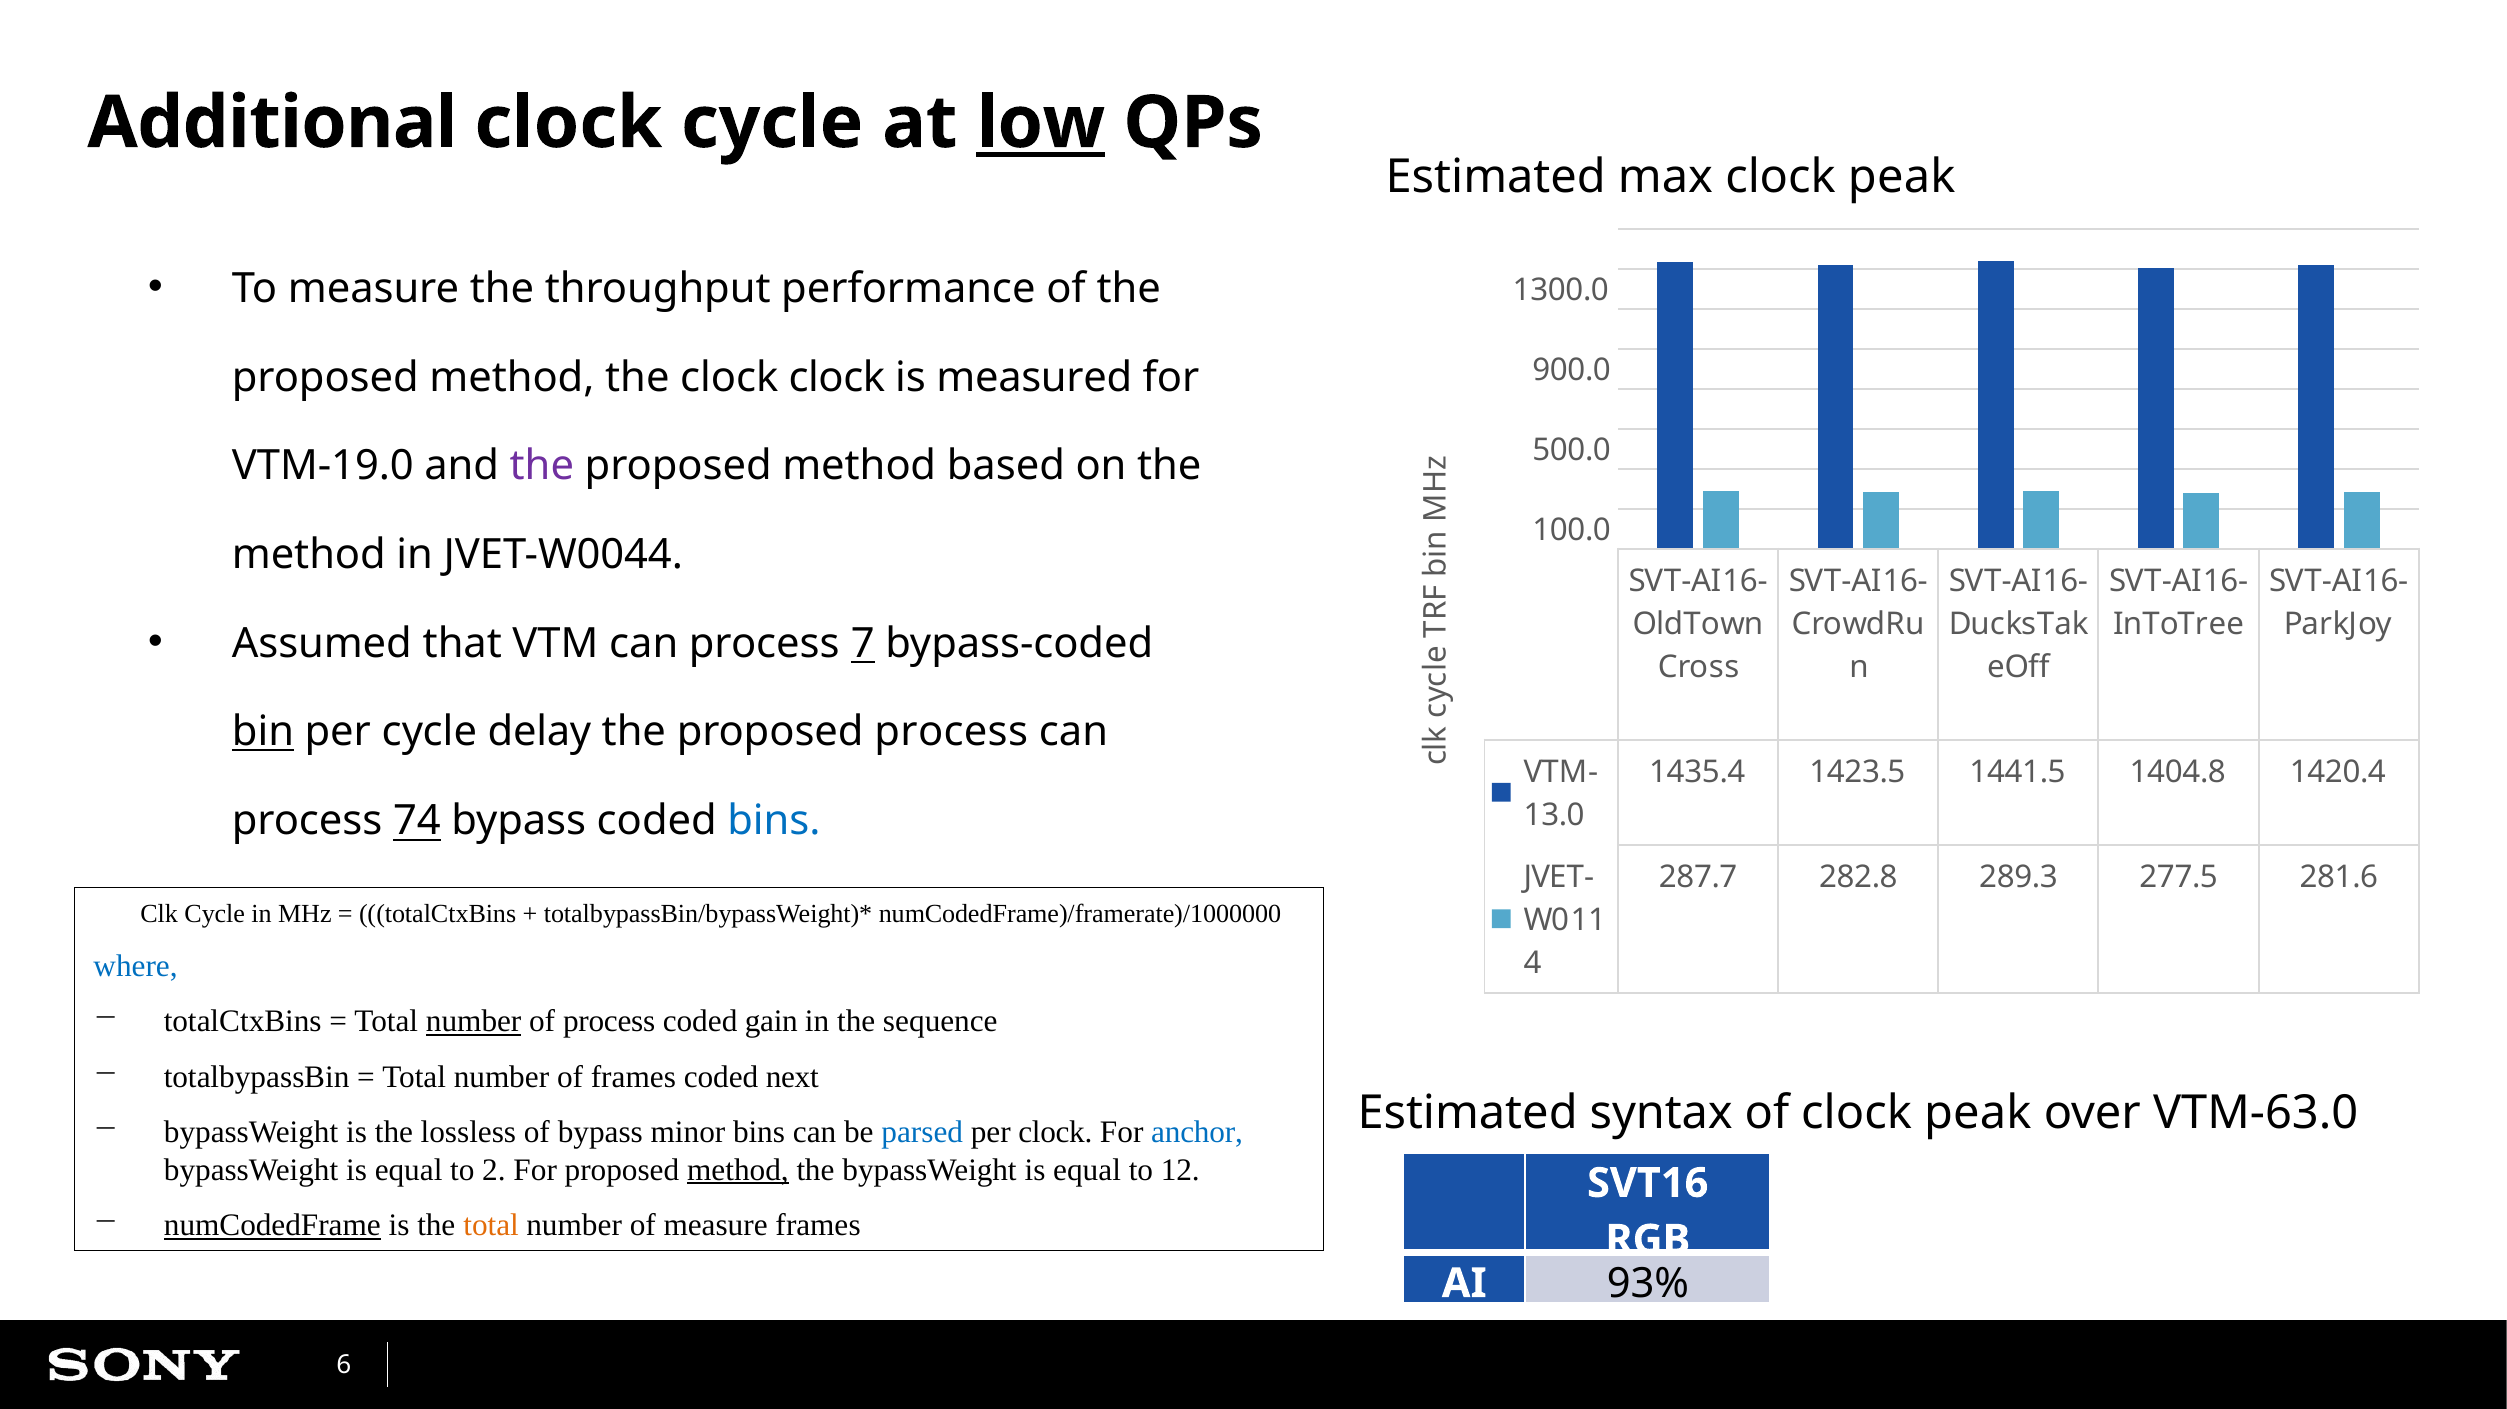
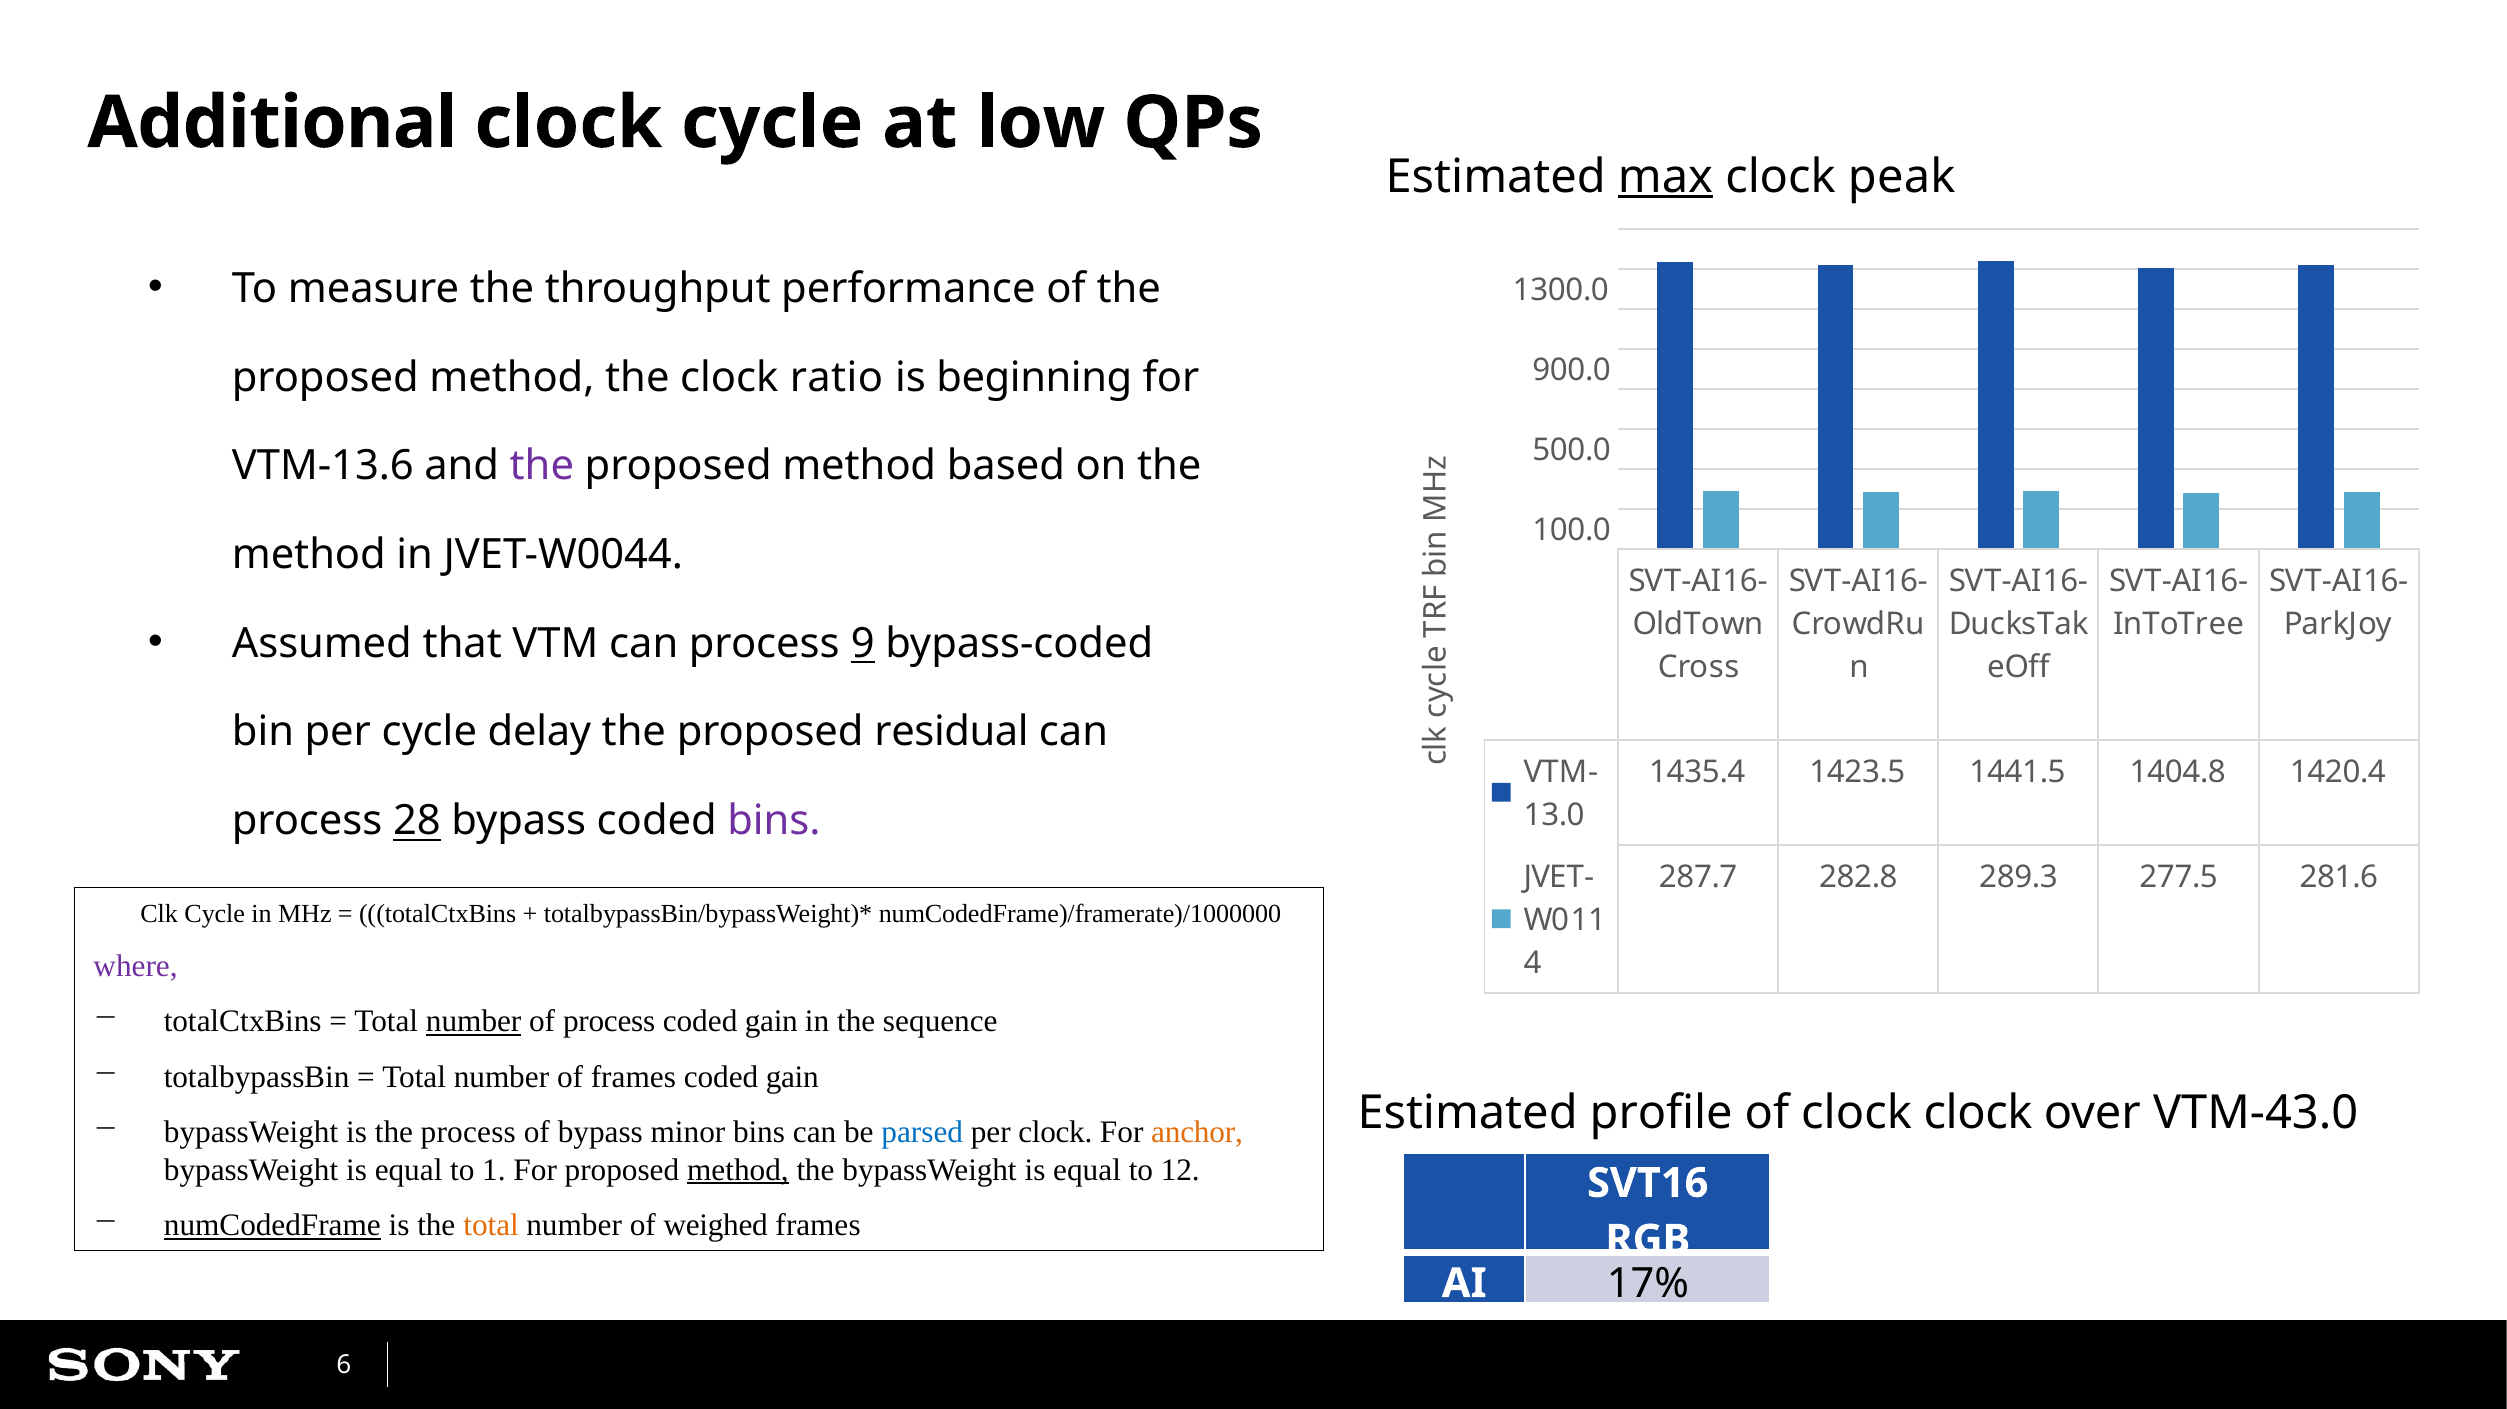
low underline: present -> none
max underline: none -> present
clock clock: clock -> ratio
measured: measured -> beginning
VTM-19.0: VTM-19.0 -> VTM-13.6
7: 7 -> 9
bin underline: present -> none
proposed process: process -> residual
74: 74 -> 28
bins at (774, 821) colour: blue -> purple
where colour: blue -> purple
next at (792, 1077): next -> gain
syntax: syntax -> profile
of clock peak: peak -> clock
VTM-63.0: VTM-63.0 -> VTM-43.0
the lossless: lossless -> process
anchor colour: blue -> orange
2: 2 -> 1
of measure: measure -> weighed
93%: 93% -> 17%
